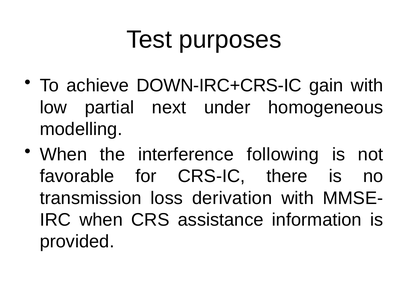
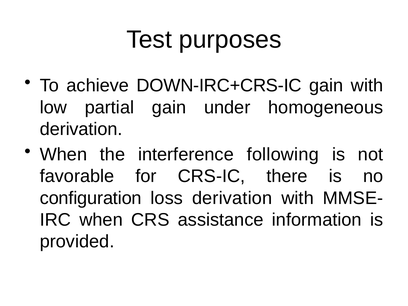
partial next: next -> gain
modelling at (81, 129): modelling -> derivation
transmission: transmission -> configuration
